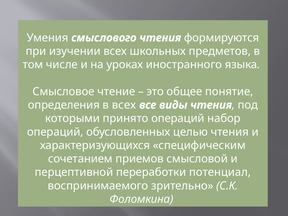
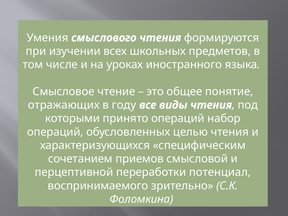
определения: определения -> отражающих
в всех: всех -> году
